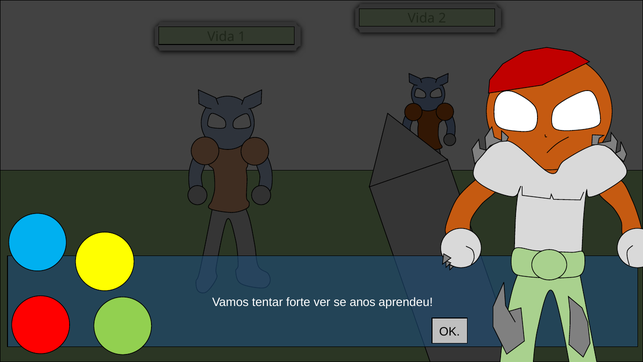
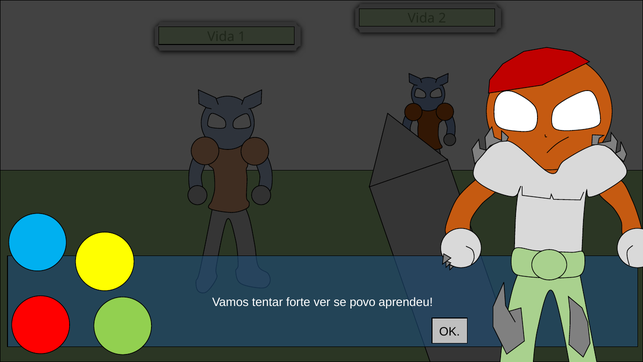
anos: anos -> povo
